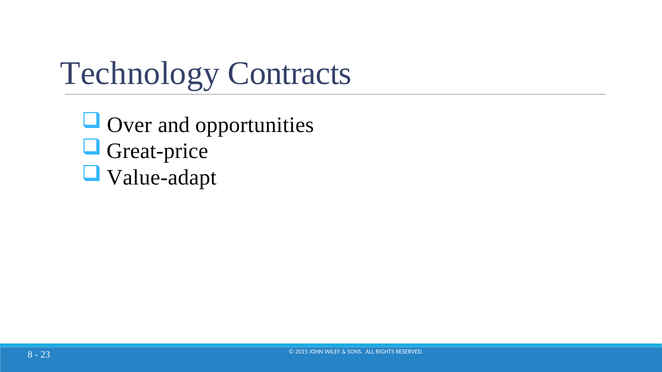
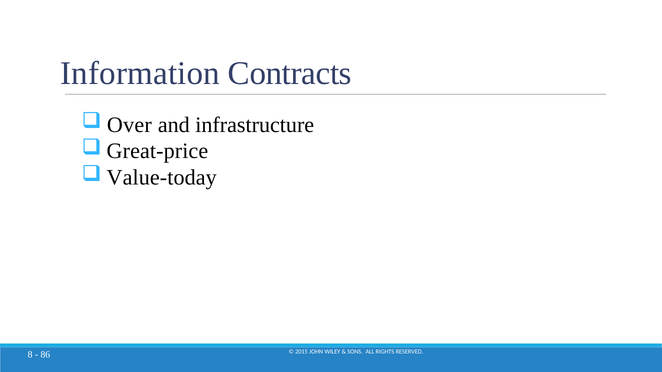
Technology: Technology -> Information
opportunities: opportunities -> infrastructure
Value-adapt: Value-adapt -> Value-today
23: 23 -> 86
